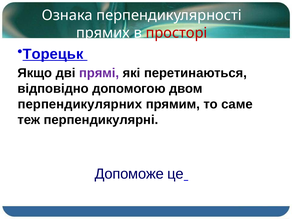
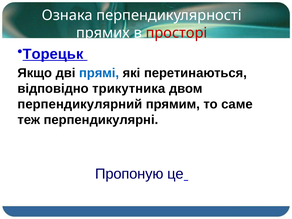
прямі colour: purple -> blue
допомогою: допомогою -> трикутника
перпендикулярних: перпендикулярних -> перпендикулярний
Допоможе: Допоможе -> Пропоную
